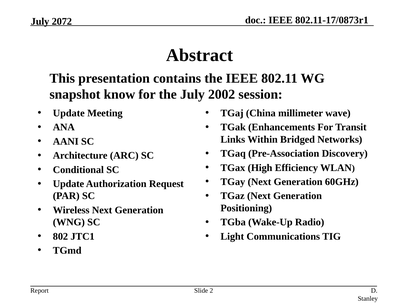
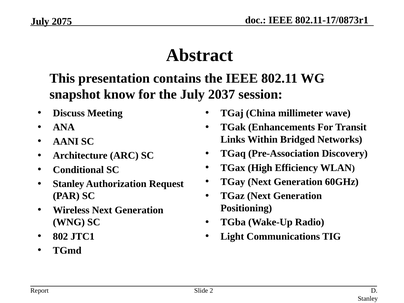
2072: 2072 -> 2075
2002: 2002 -> 2037
Update at (69, 113): Update -> Discuss
Update at (68, 184): Update -> Stanley
